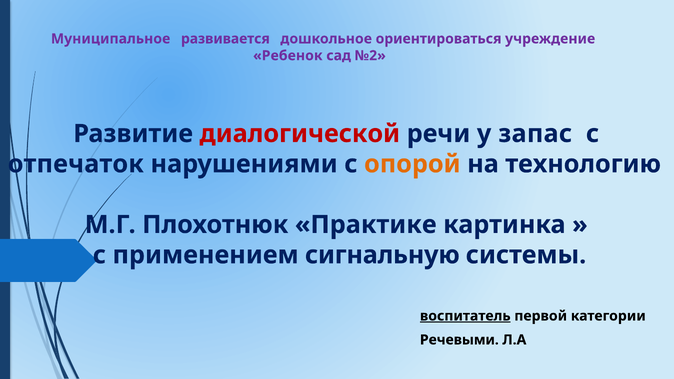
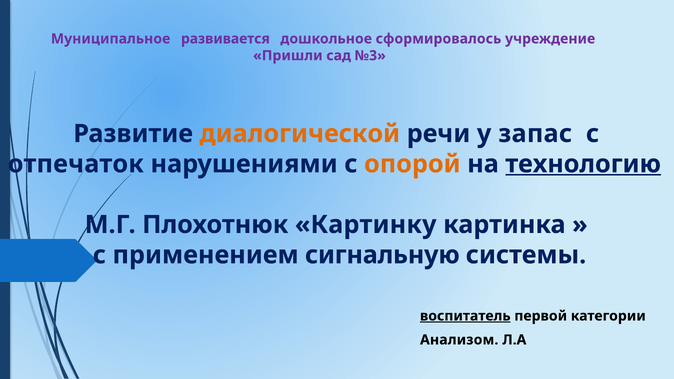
ориентироваться: ориентироваться -> сформировалось
Ребенок: Ребенок -> Пришли
№2: №2 -> №3
диалогической colour: red -> orange
технологию underline: none -> present
Практике: Практике -> Картинку
Речевыми: Речевыми -> Анализом
